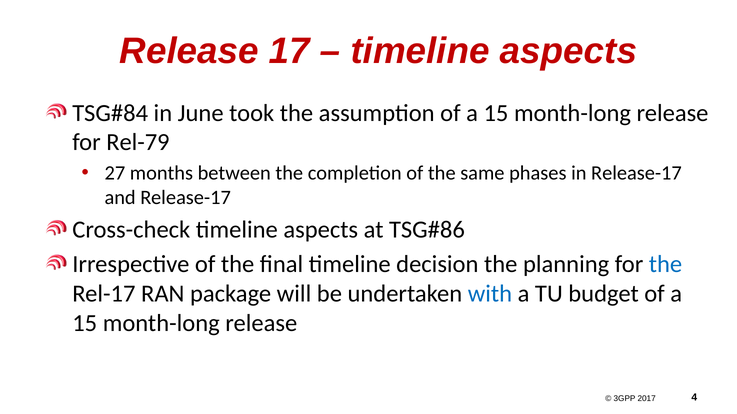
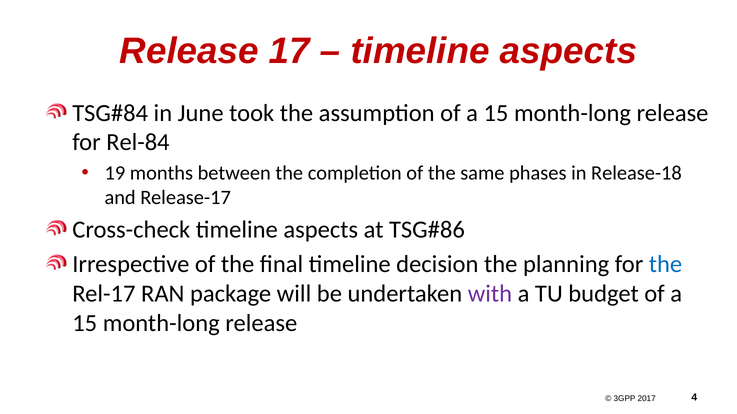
Rel-79: Rel-79 -> Rel-84
27: 27 -> 19
in Release-17: Release-17 -> Release-18
with colour: blue -> purple
